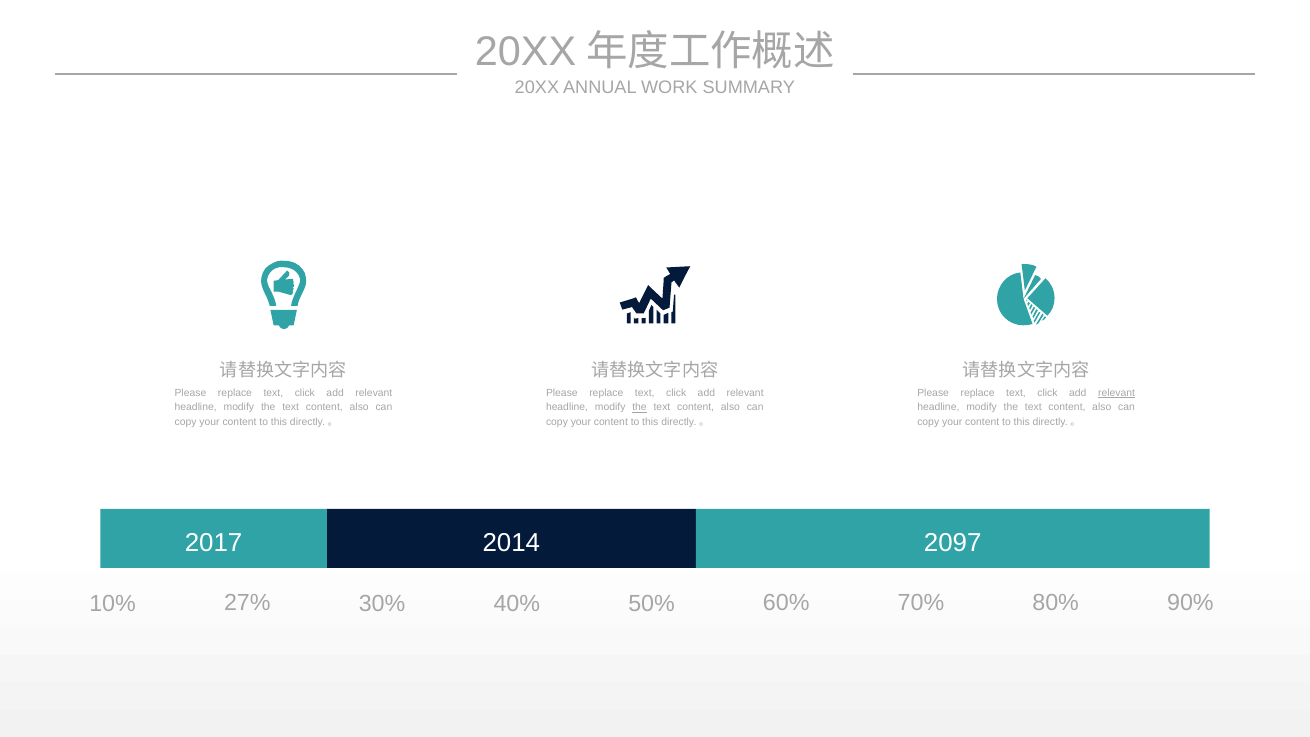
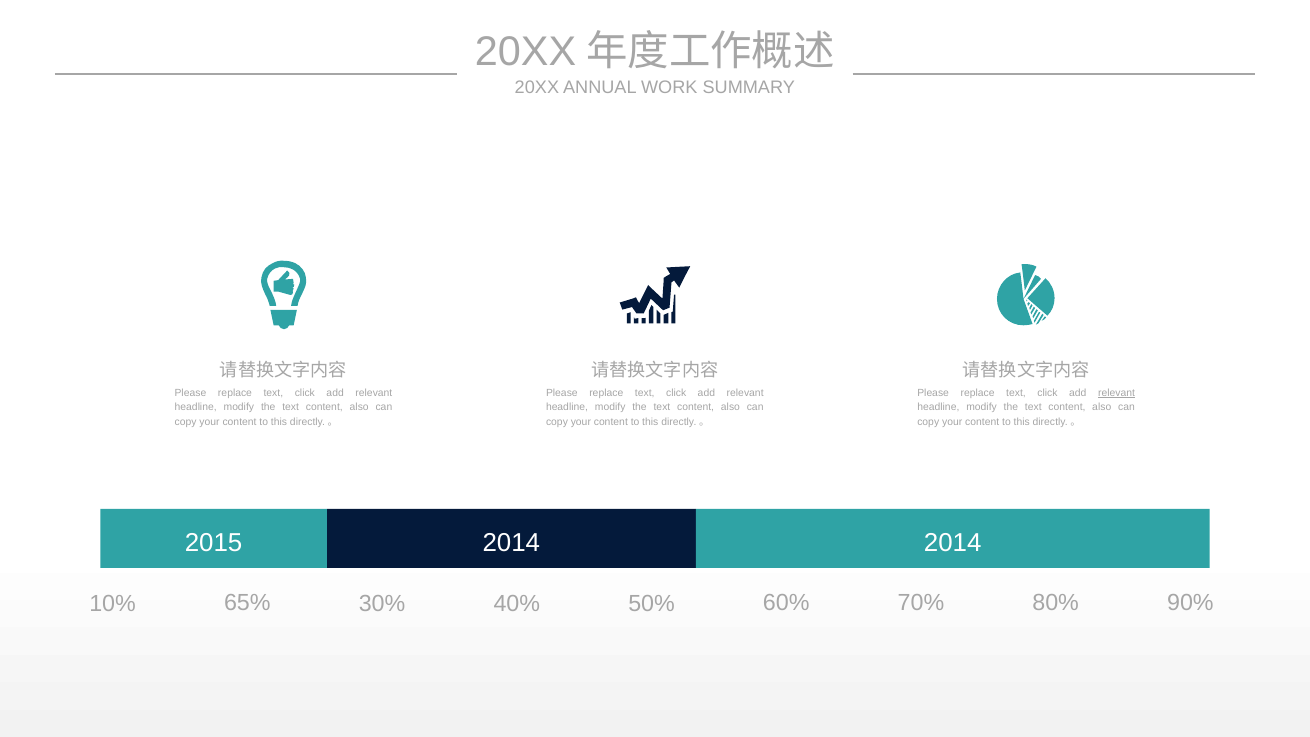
the at (640, 407) underline: present -> none
2017: 2017 -> 2015
2014 2097: 2097 -> 2014
27%: 27% -> 65%
